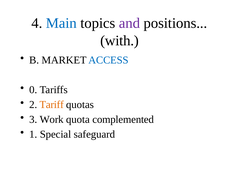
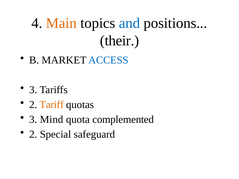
Main colour: blue -> orange
and colour: purple -> blue
with: with -> their
0 at (33, 90): 0 -> 3
Work: Work -> Mind
1 at (33, 134): 1 -> 2
